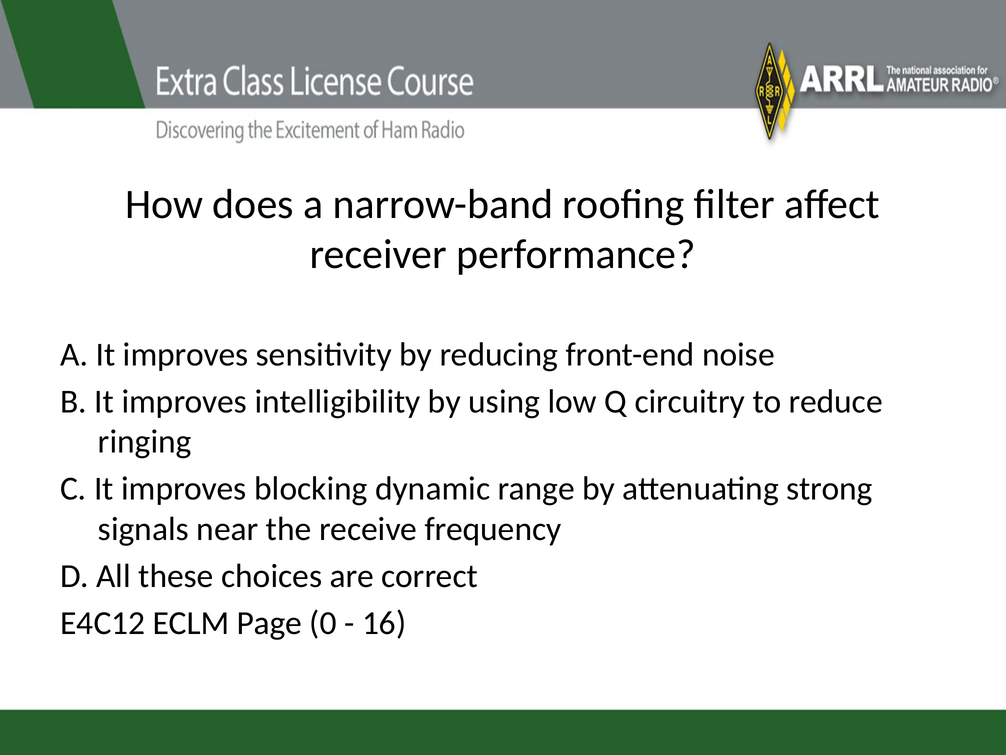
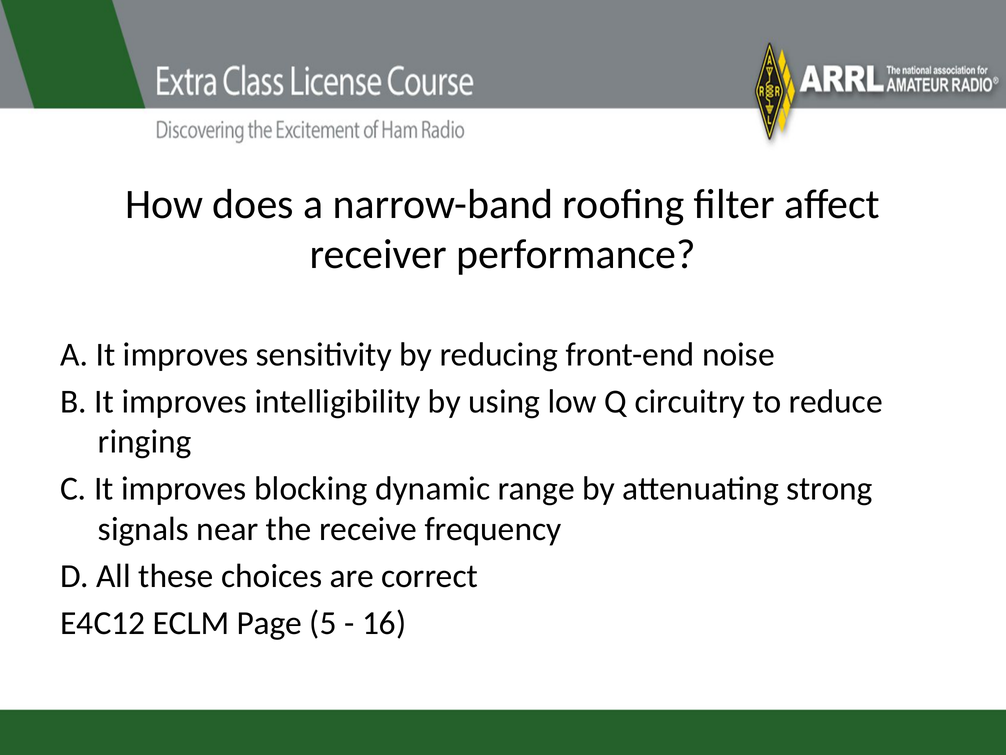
0: 0 -> 5
